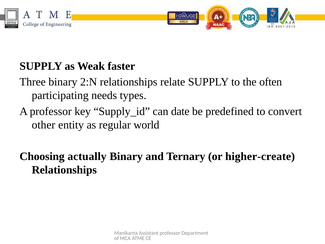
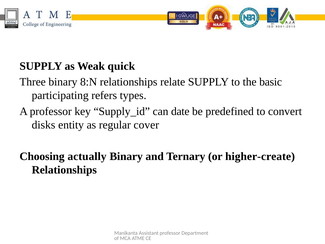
faster: faster -> quick
2:N: 2:N -> 8:N
often: often -> basic
needs: needs -> refers
other: other -> disks
world: world -> cover
